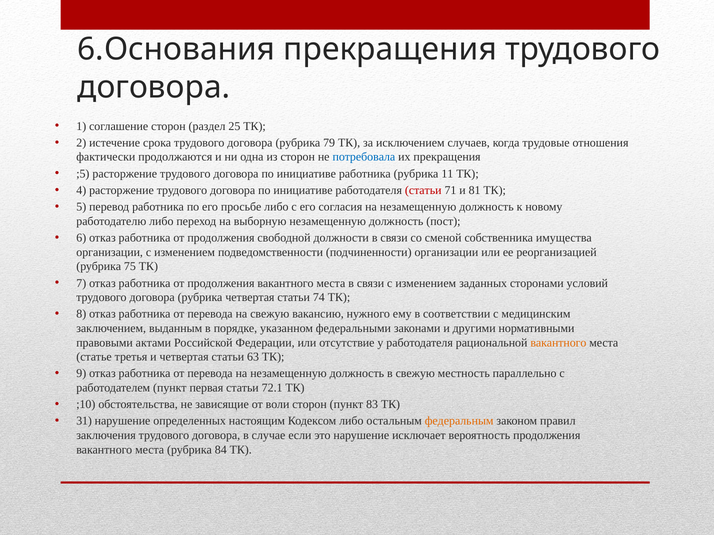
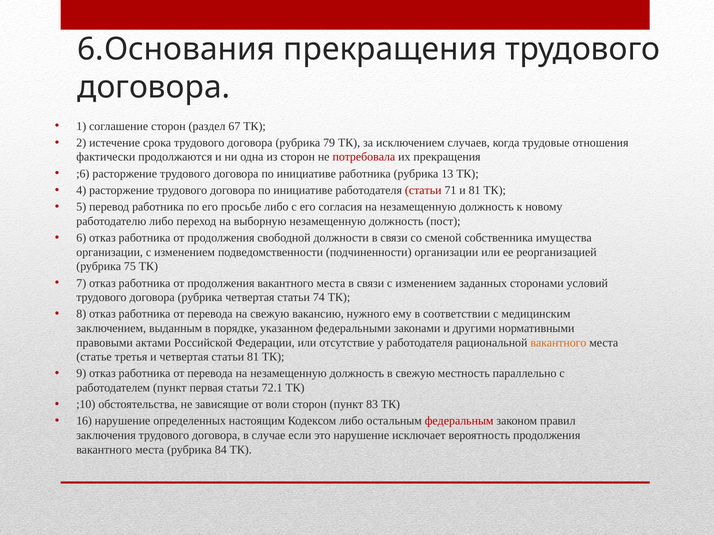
25: 25 -> 67
потребовала colour: blue -> red
;5: ;5 -> ;6
11: 11 -> 13
статьи 63: 63 -> 81
31: 31 -> 16
федеральным colour: orange -> red
